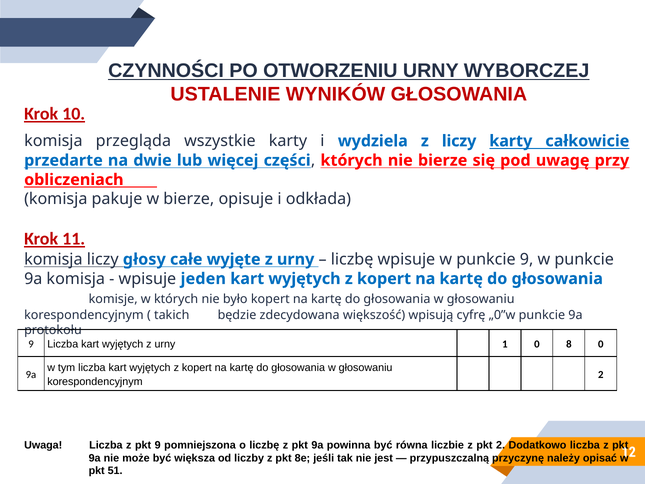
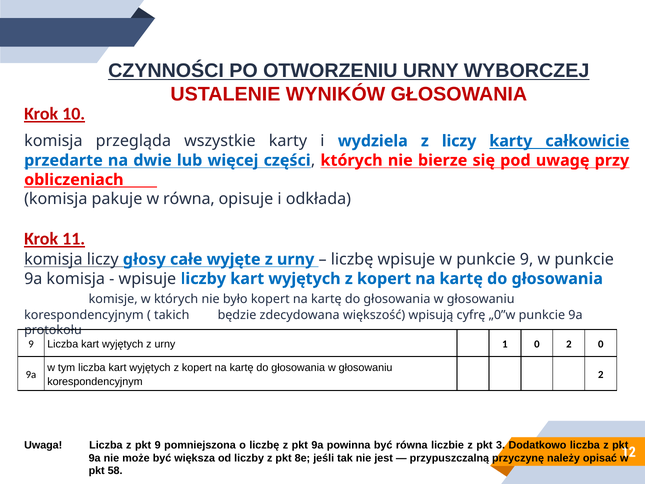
w bierze: bierze -> równa
wpisuje jeden: jeden -> liczby
0 8: 8 -> 2
pkt 2: 2 -> 3
51: 51 -> 58
